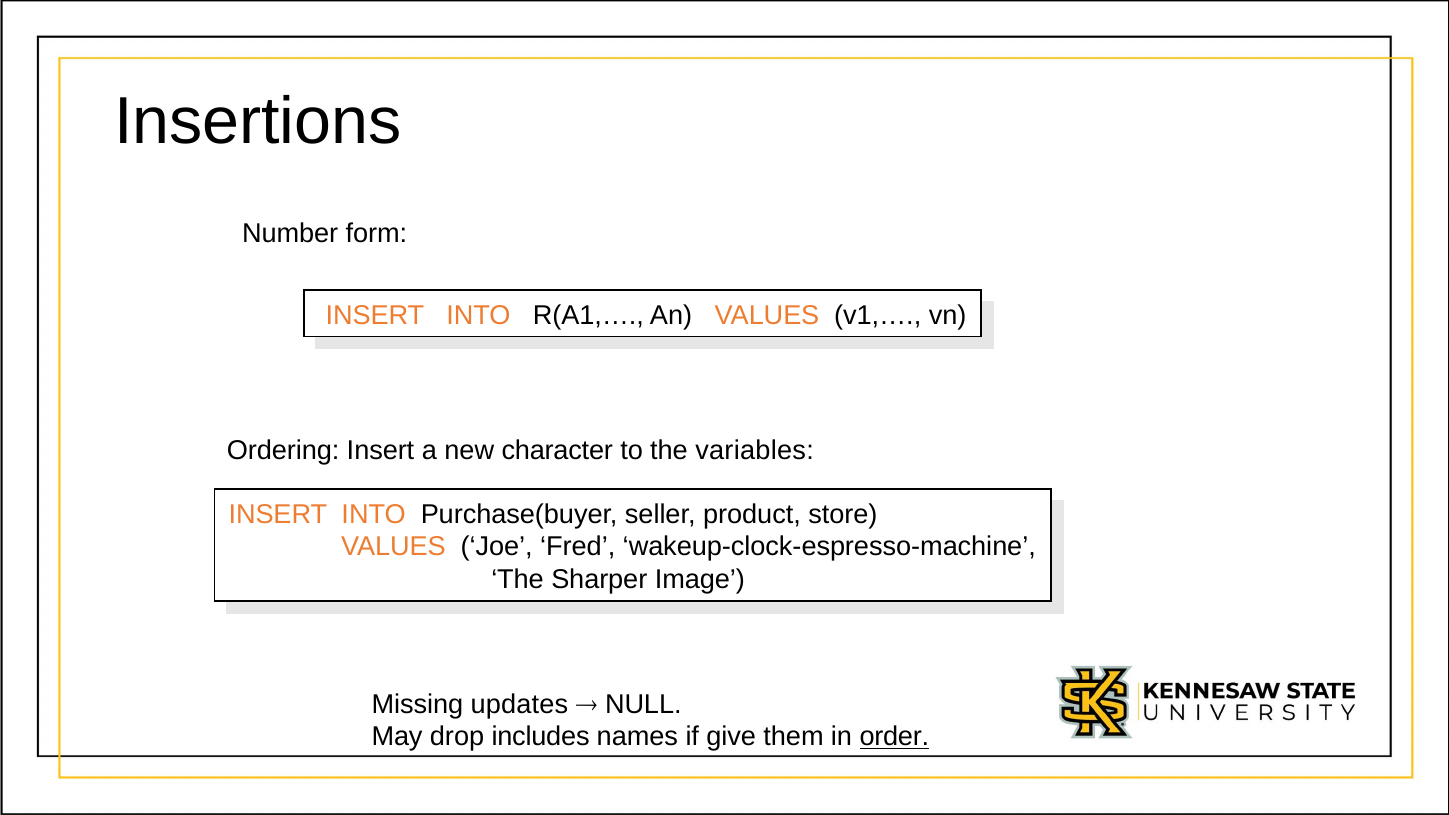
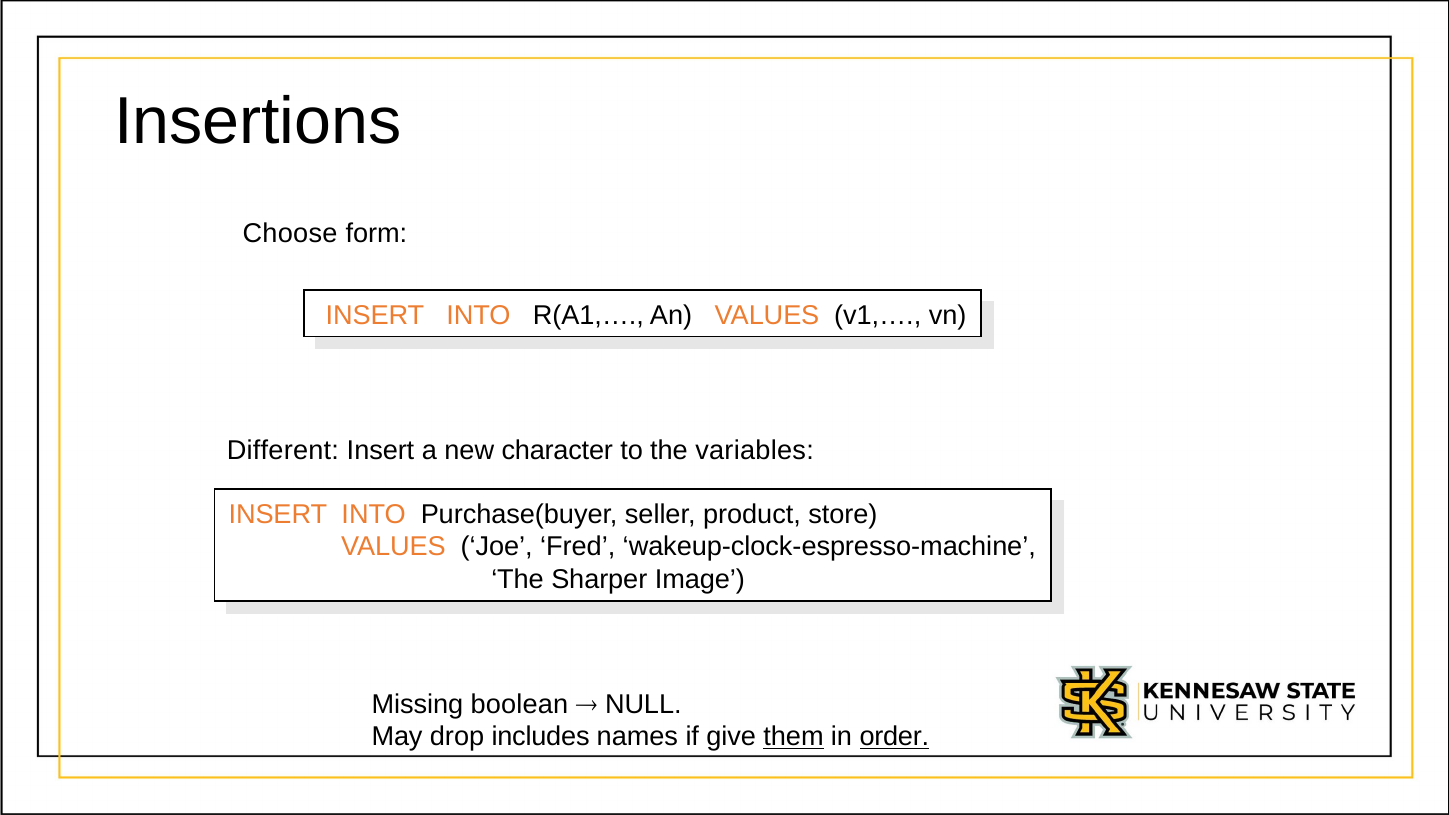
Number: Number -> Choose
Ordering: Ordering -> Different
updates: updates -> boolean
them underline: none -> present
